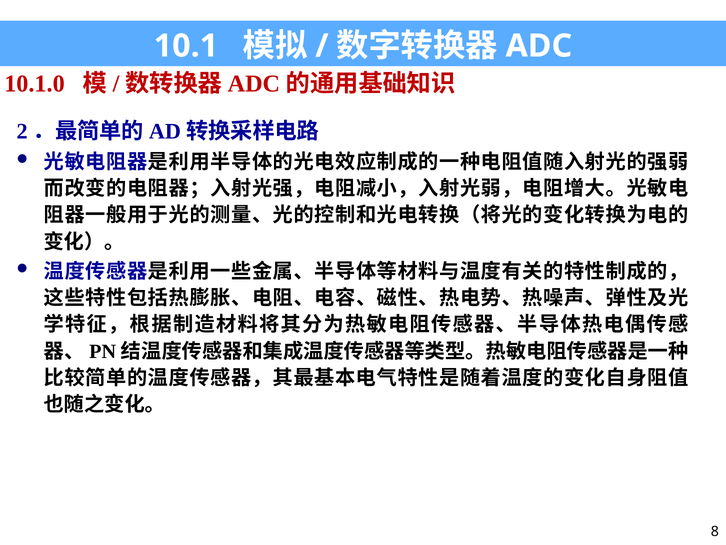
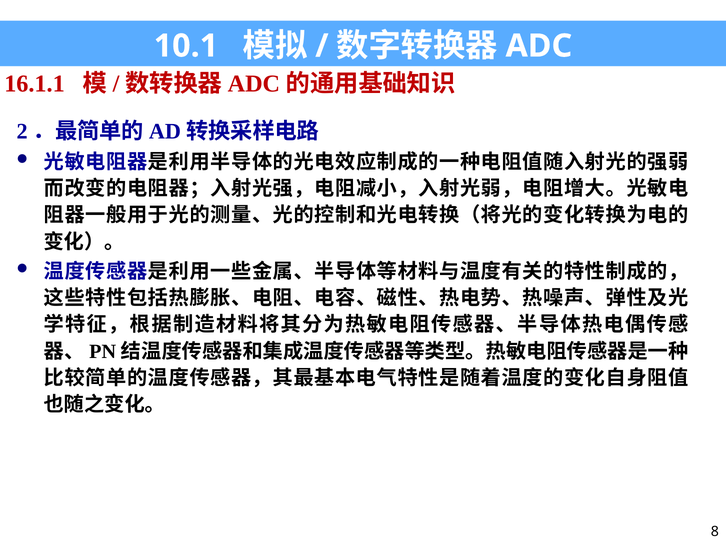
10.1.0: 10.1.0 -> 16.1.1
